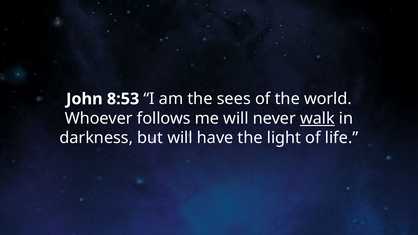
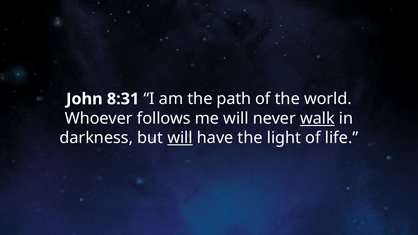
8:53: 8:53 -> 8:31
sees: sees -> path
will at (180, 138) underline: none -> present
